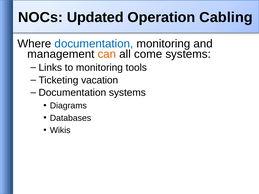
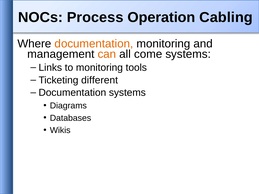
Updated: Updated -> Process
documentation at (94, 44) colour: blue -> orange
vacation: vacation -> different
